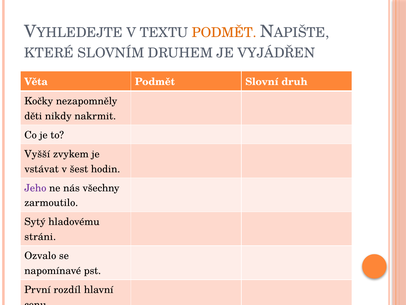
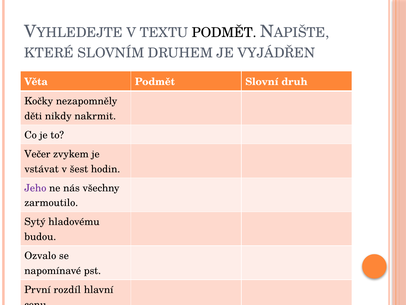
PODMĚT at (224, 33) colour: orange -> black
Vyšší: Vyšší -> Večer
stráni: stráni -> budou
